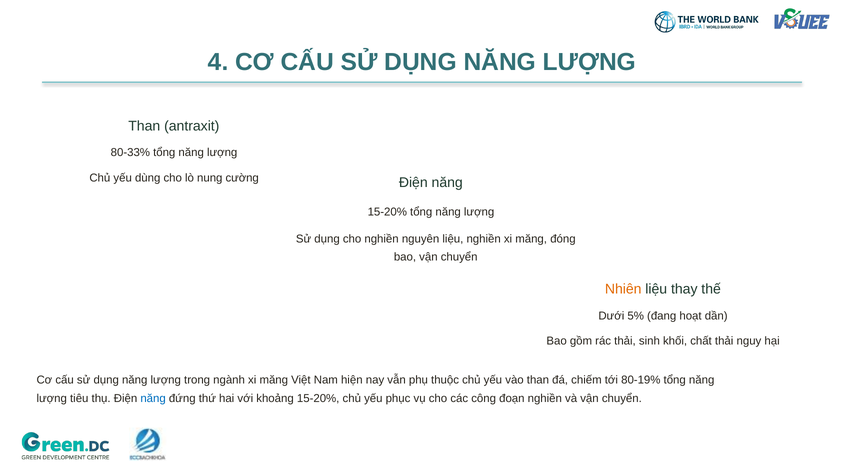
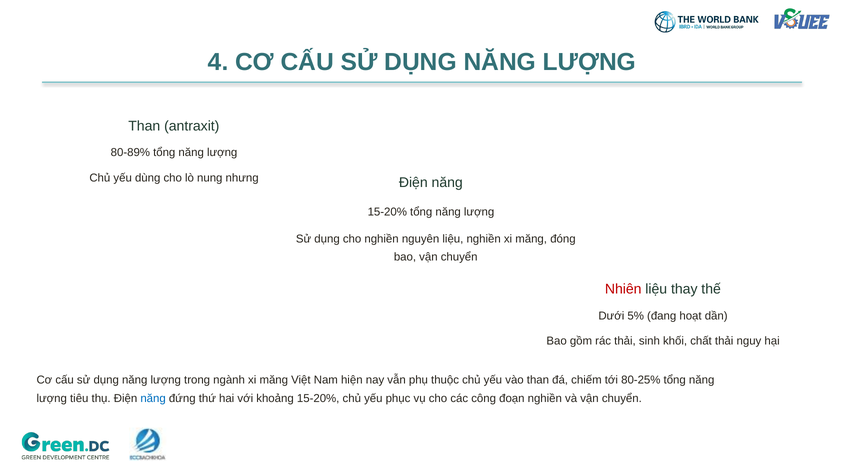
80-33%: 80-33% -> 80-89%
cường: cường -> nhưng
Nhiên colour: orange -> red
80-19%: 80-19% -> 80-25%
